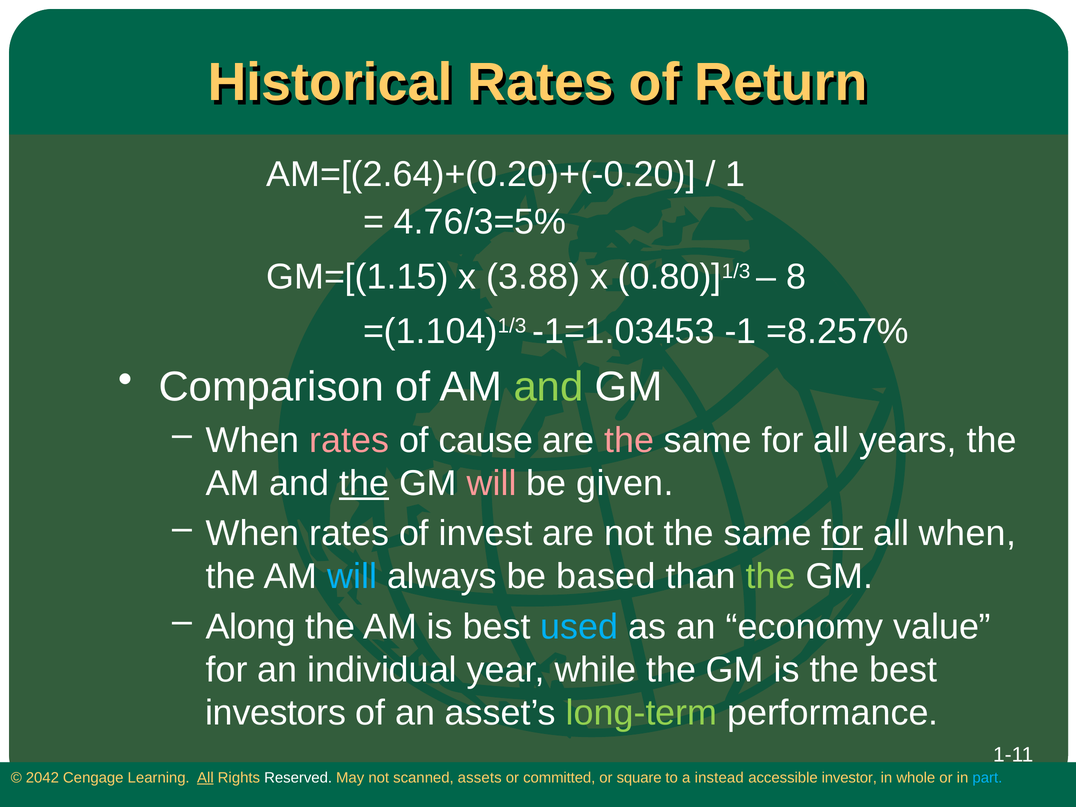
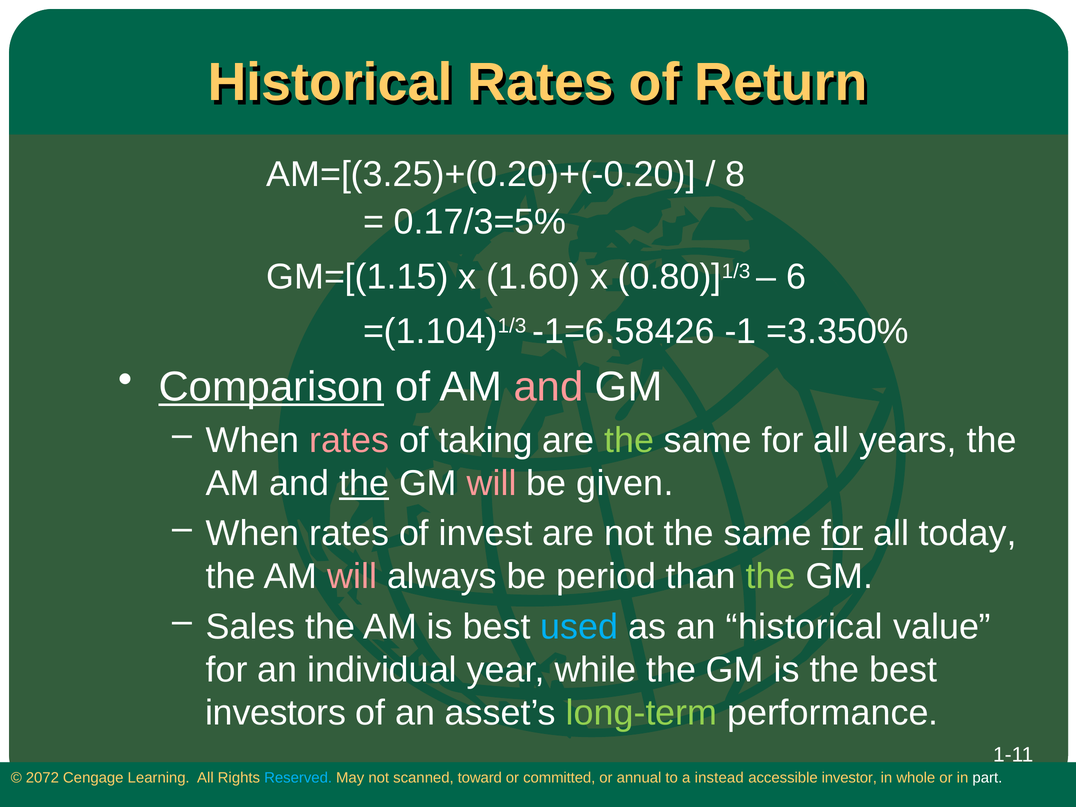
AM=[(2.64)+(0.20)+(-0.20: AM=[(2.64)+(0.20)+(-0.20 -> AM=[(3.25)+(0.20)+(-0.20
1: 1 -> 8
4.76/3=5%: 4.76/3=5% -> 0.17/3=5%
3.88: 3.88 -> 1.60
8: 8 -> 6
-1=1.03453: -1=1.03453 -> -1=6.58426
=8.257%: =8.257% -> =3.350%
Comparison underline: none -> present
and at (549, 387) colour: light green -> pink
cause: cause -> taking
the at (629, 440) colour: pink -> light green
all when: when -> today
will at (352, 577) colour: light blue -> pink
based: based -> period
Along: Along -> Sales
an economy: economy -> historical
2042: 2042 -> 2072
All at (205, 778) underline: present -> none
Reserved colour: white -> light blue
assets: assets -> toward
square: square -> annual
part colour: light blue -> white
